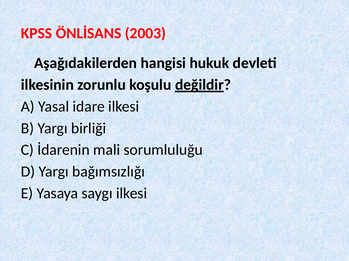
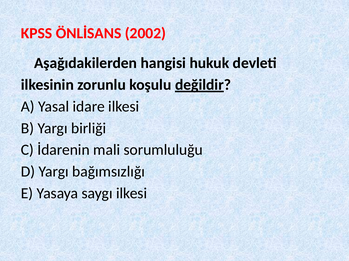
2003: 2003 -> 2002
